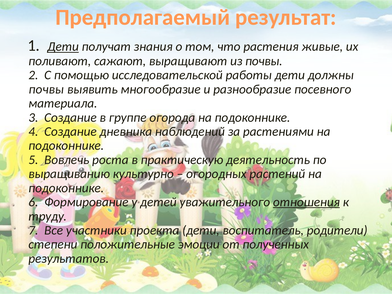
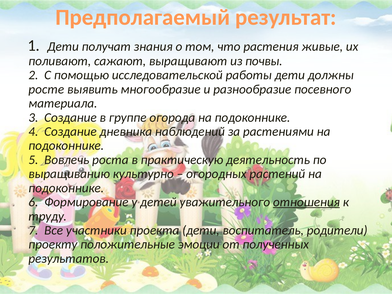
Дети at (63, 47) underline: present -> none
почвы at (46, 89): почвы -> росте
степени: степени -> проекту
